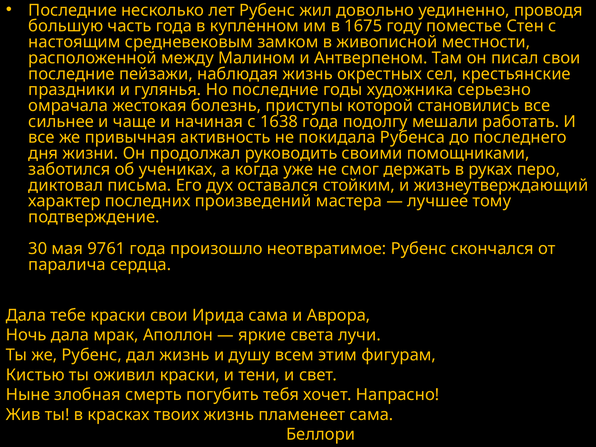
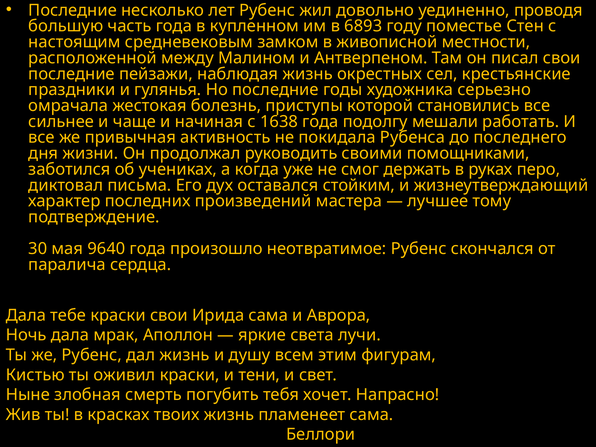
1675: 1675 -> 6893
9761: 9761 -> 9640
